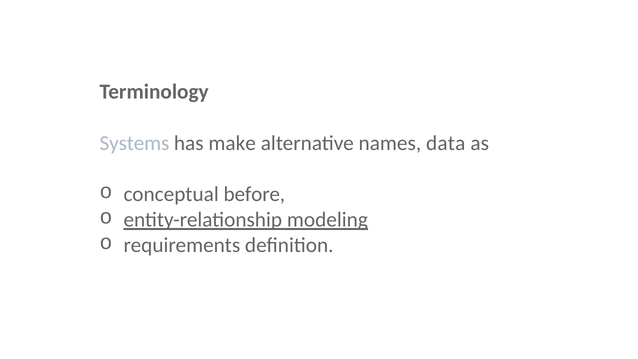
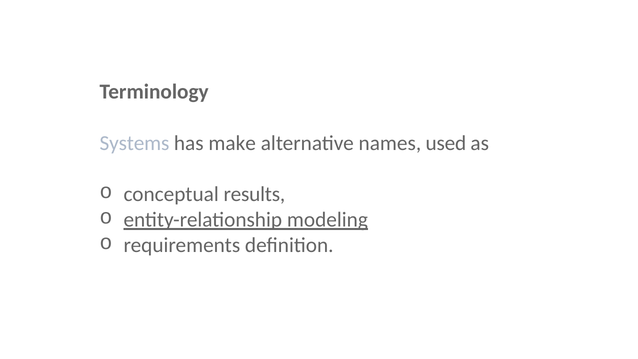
data: data -> used
before: before -> results
